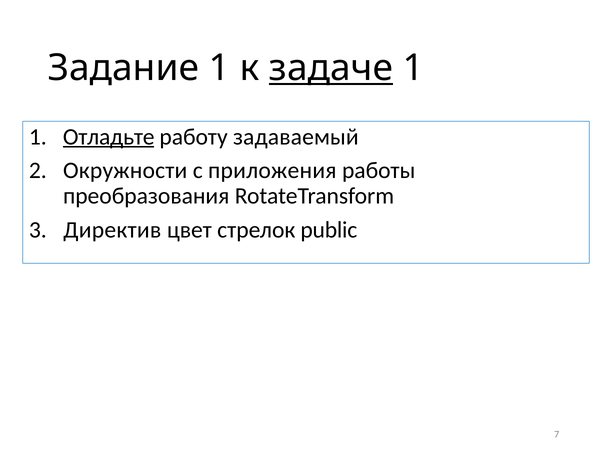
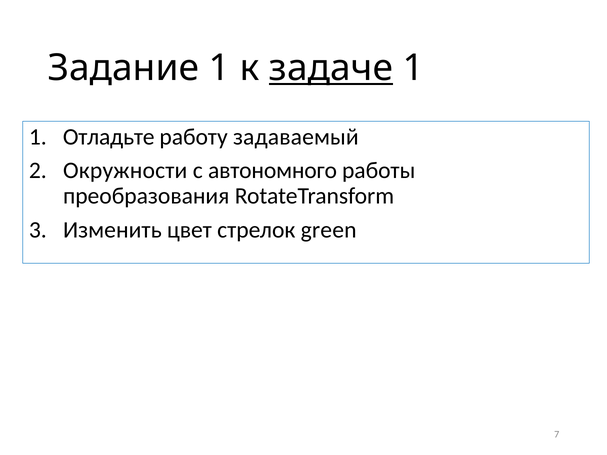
Отладьте underline: present -> none
приложения: приложения -> автономного
Директив: Директив -> Изменить
public: public -> green
